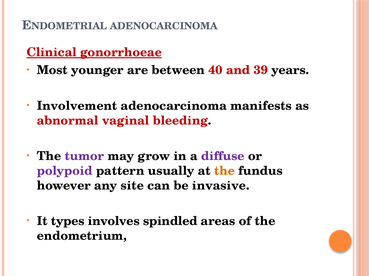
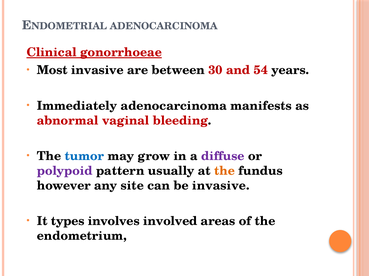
Most younger: younger -> invasive
40: 40 -> 30
39: 39 -> 54
Involvement: Involvement -> Immediately
tumor colour: purple -> blue
spindled: spindled -> involved
